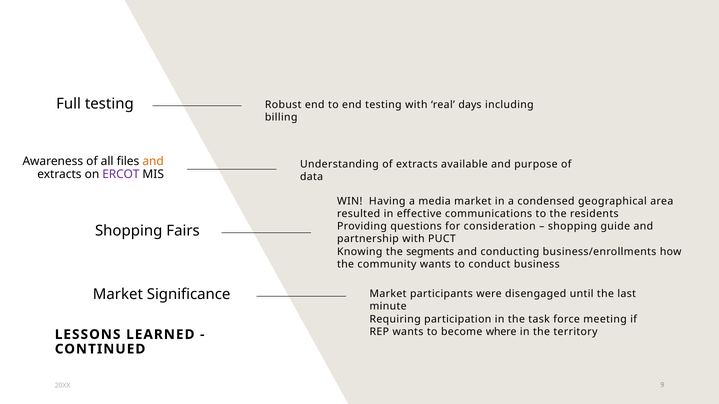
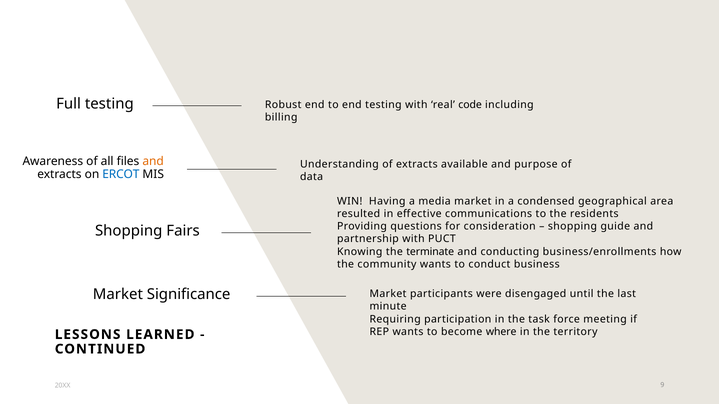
days: days -> code
ERCOT colour: purple -> blue
segments: segments -> terminate
